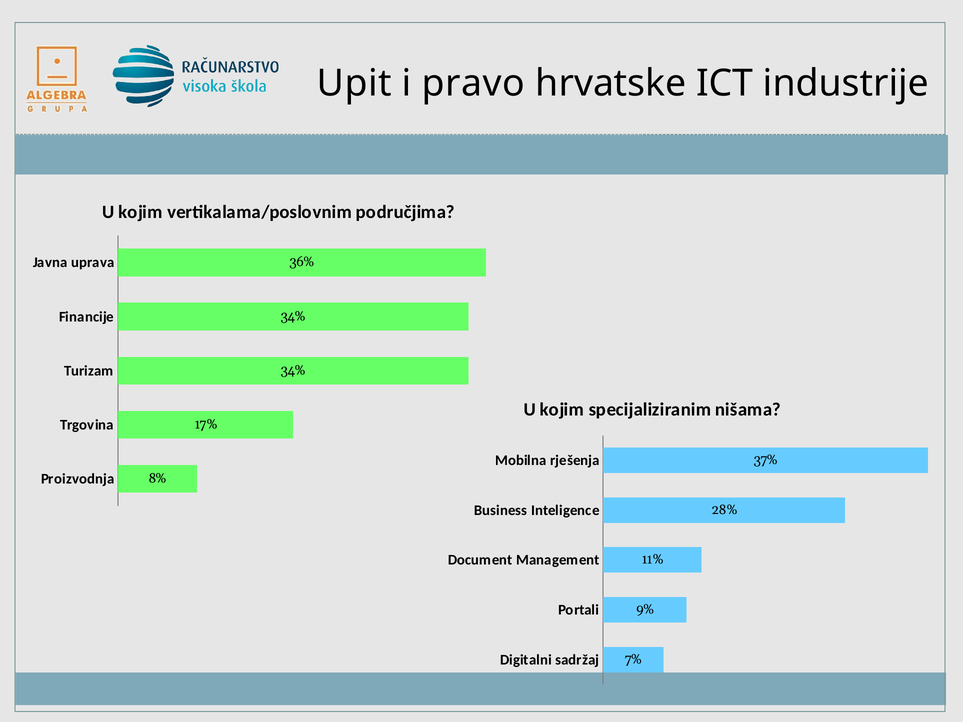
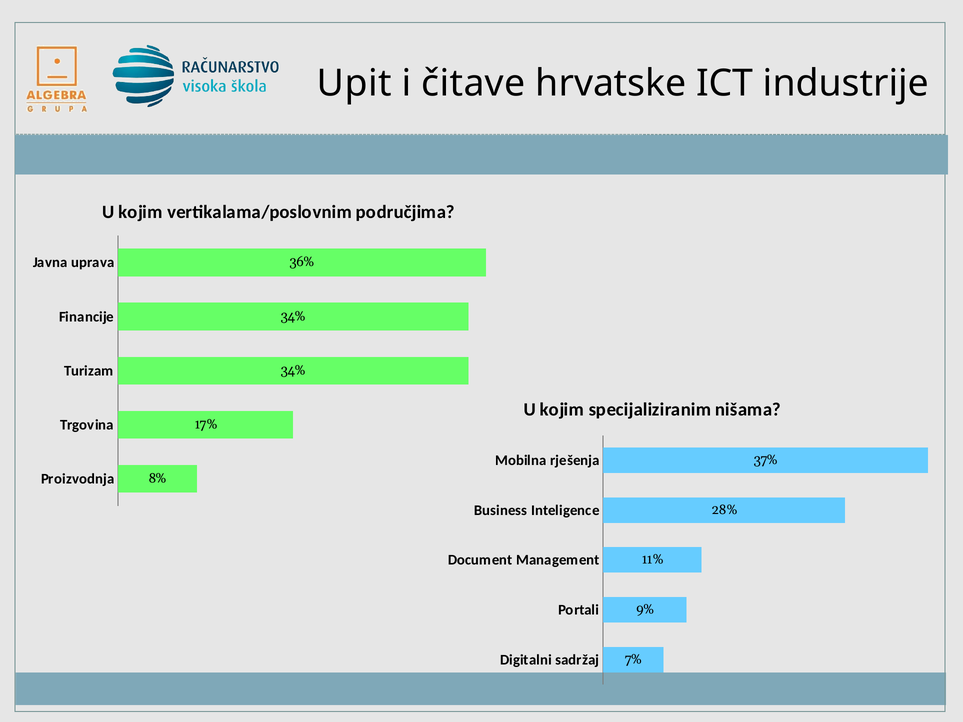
pravo: pravo -> čitave
